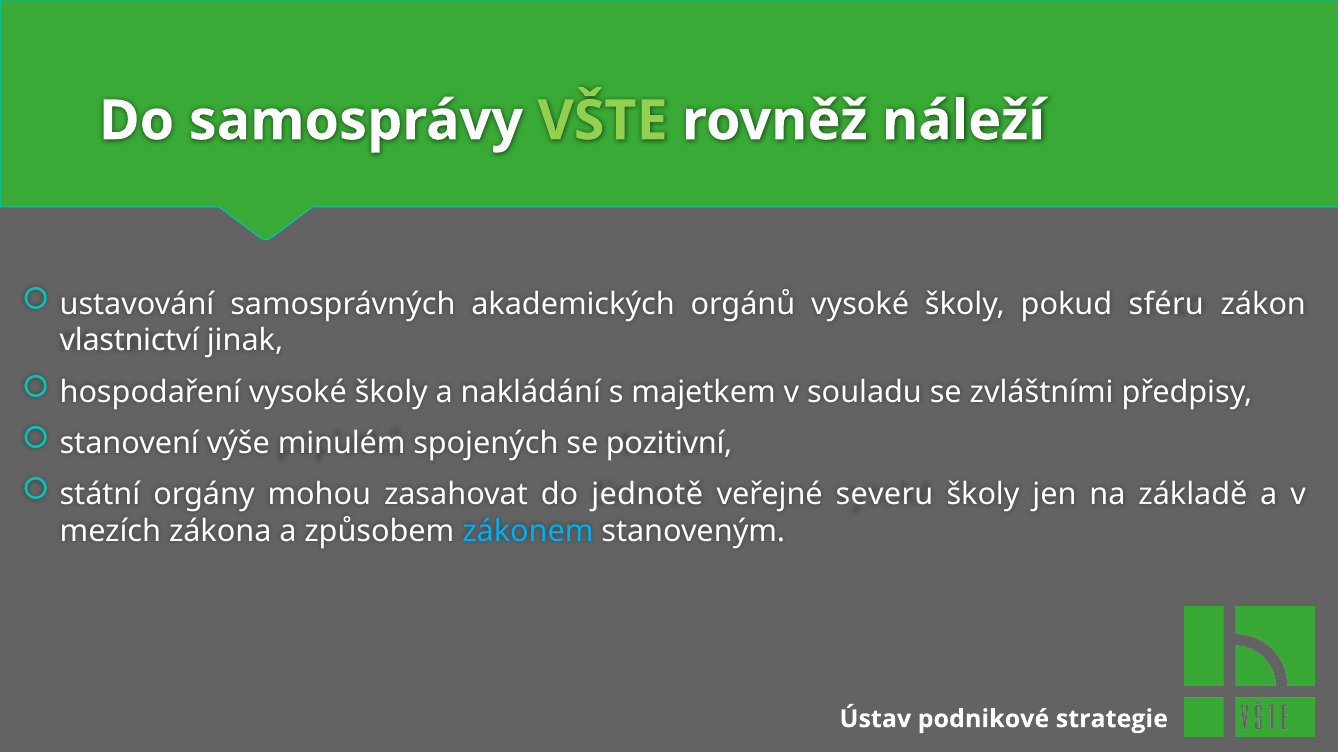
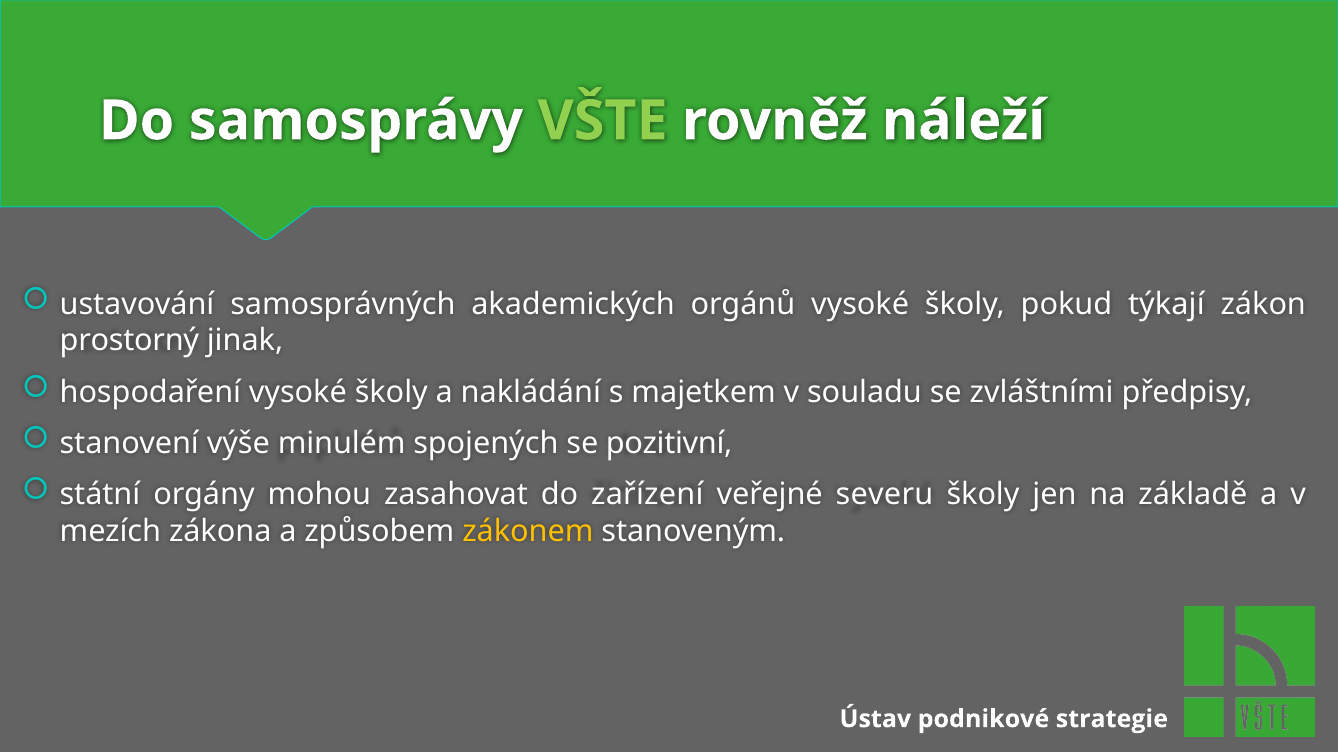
sféru: sféru -> týkají
vlastnictví: vlastnictví -> prostorný
jednotě: jednotě -> zařízení
zákonem colour: light blue -> yellow
